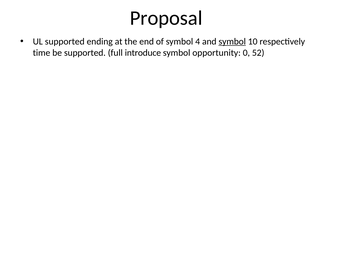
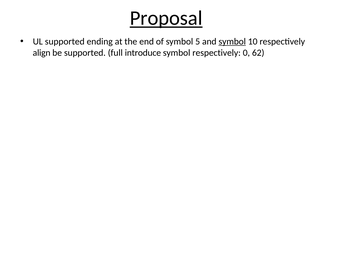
Proposal underline: none -> present
4: 4 -> 5
time: time -> align
symbol opportunity: opportunity -> respectively
52: 52 -> 62
